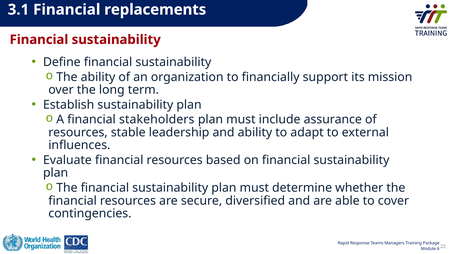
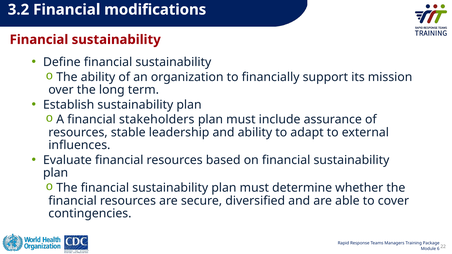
3.1: 3.1 -> 3.2
replacements: replacements -> modifications
